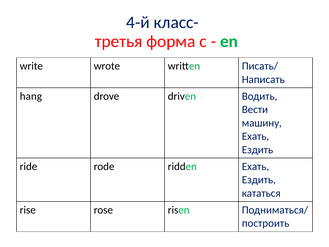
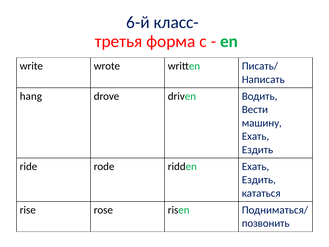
4-й: 4-й -> 6-й
построить: построить -> позвонить
